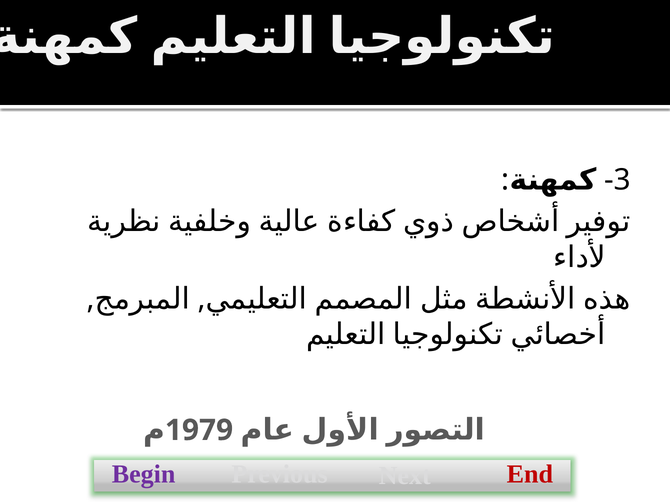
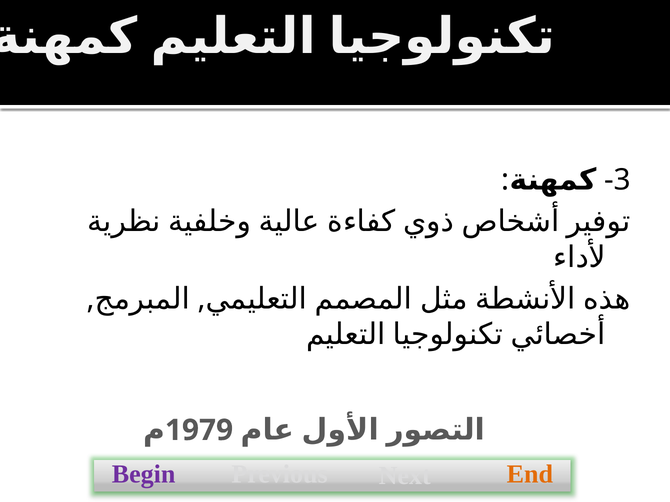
End colour: red -> orange
